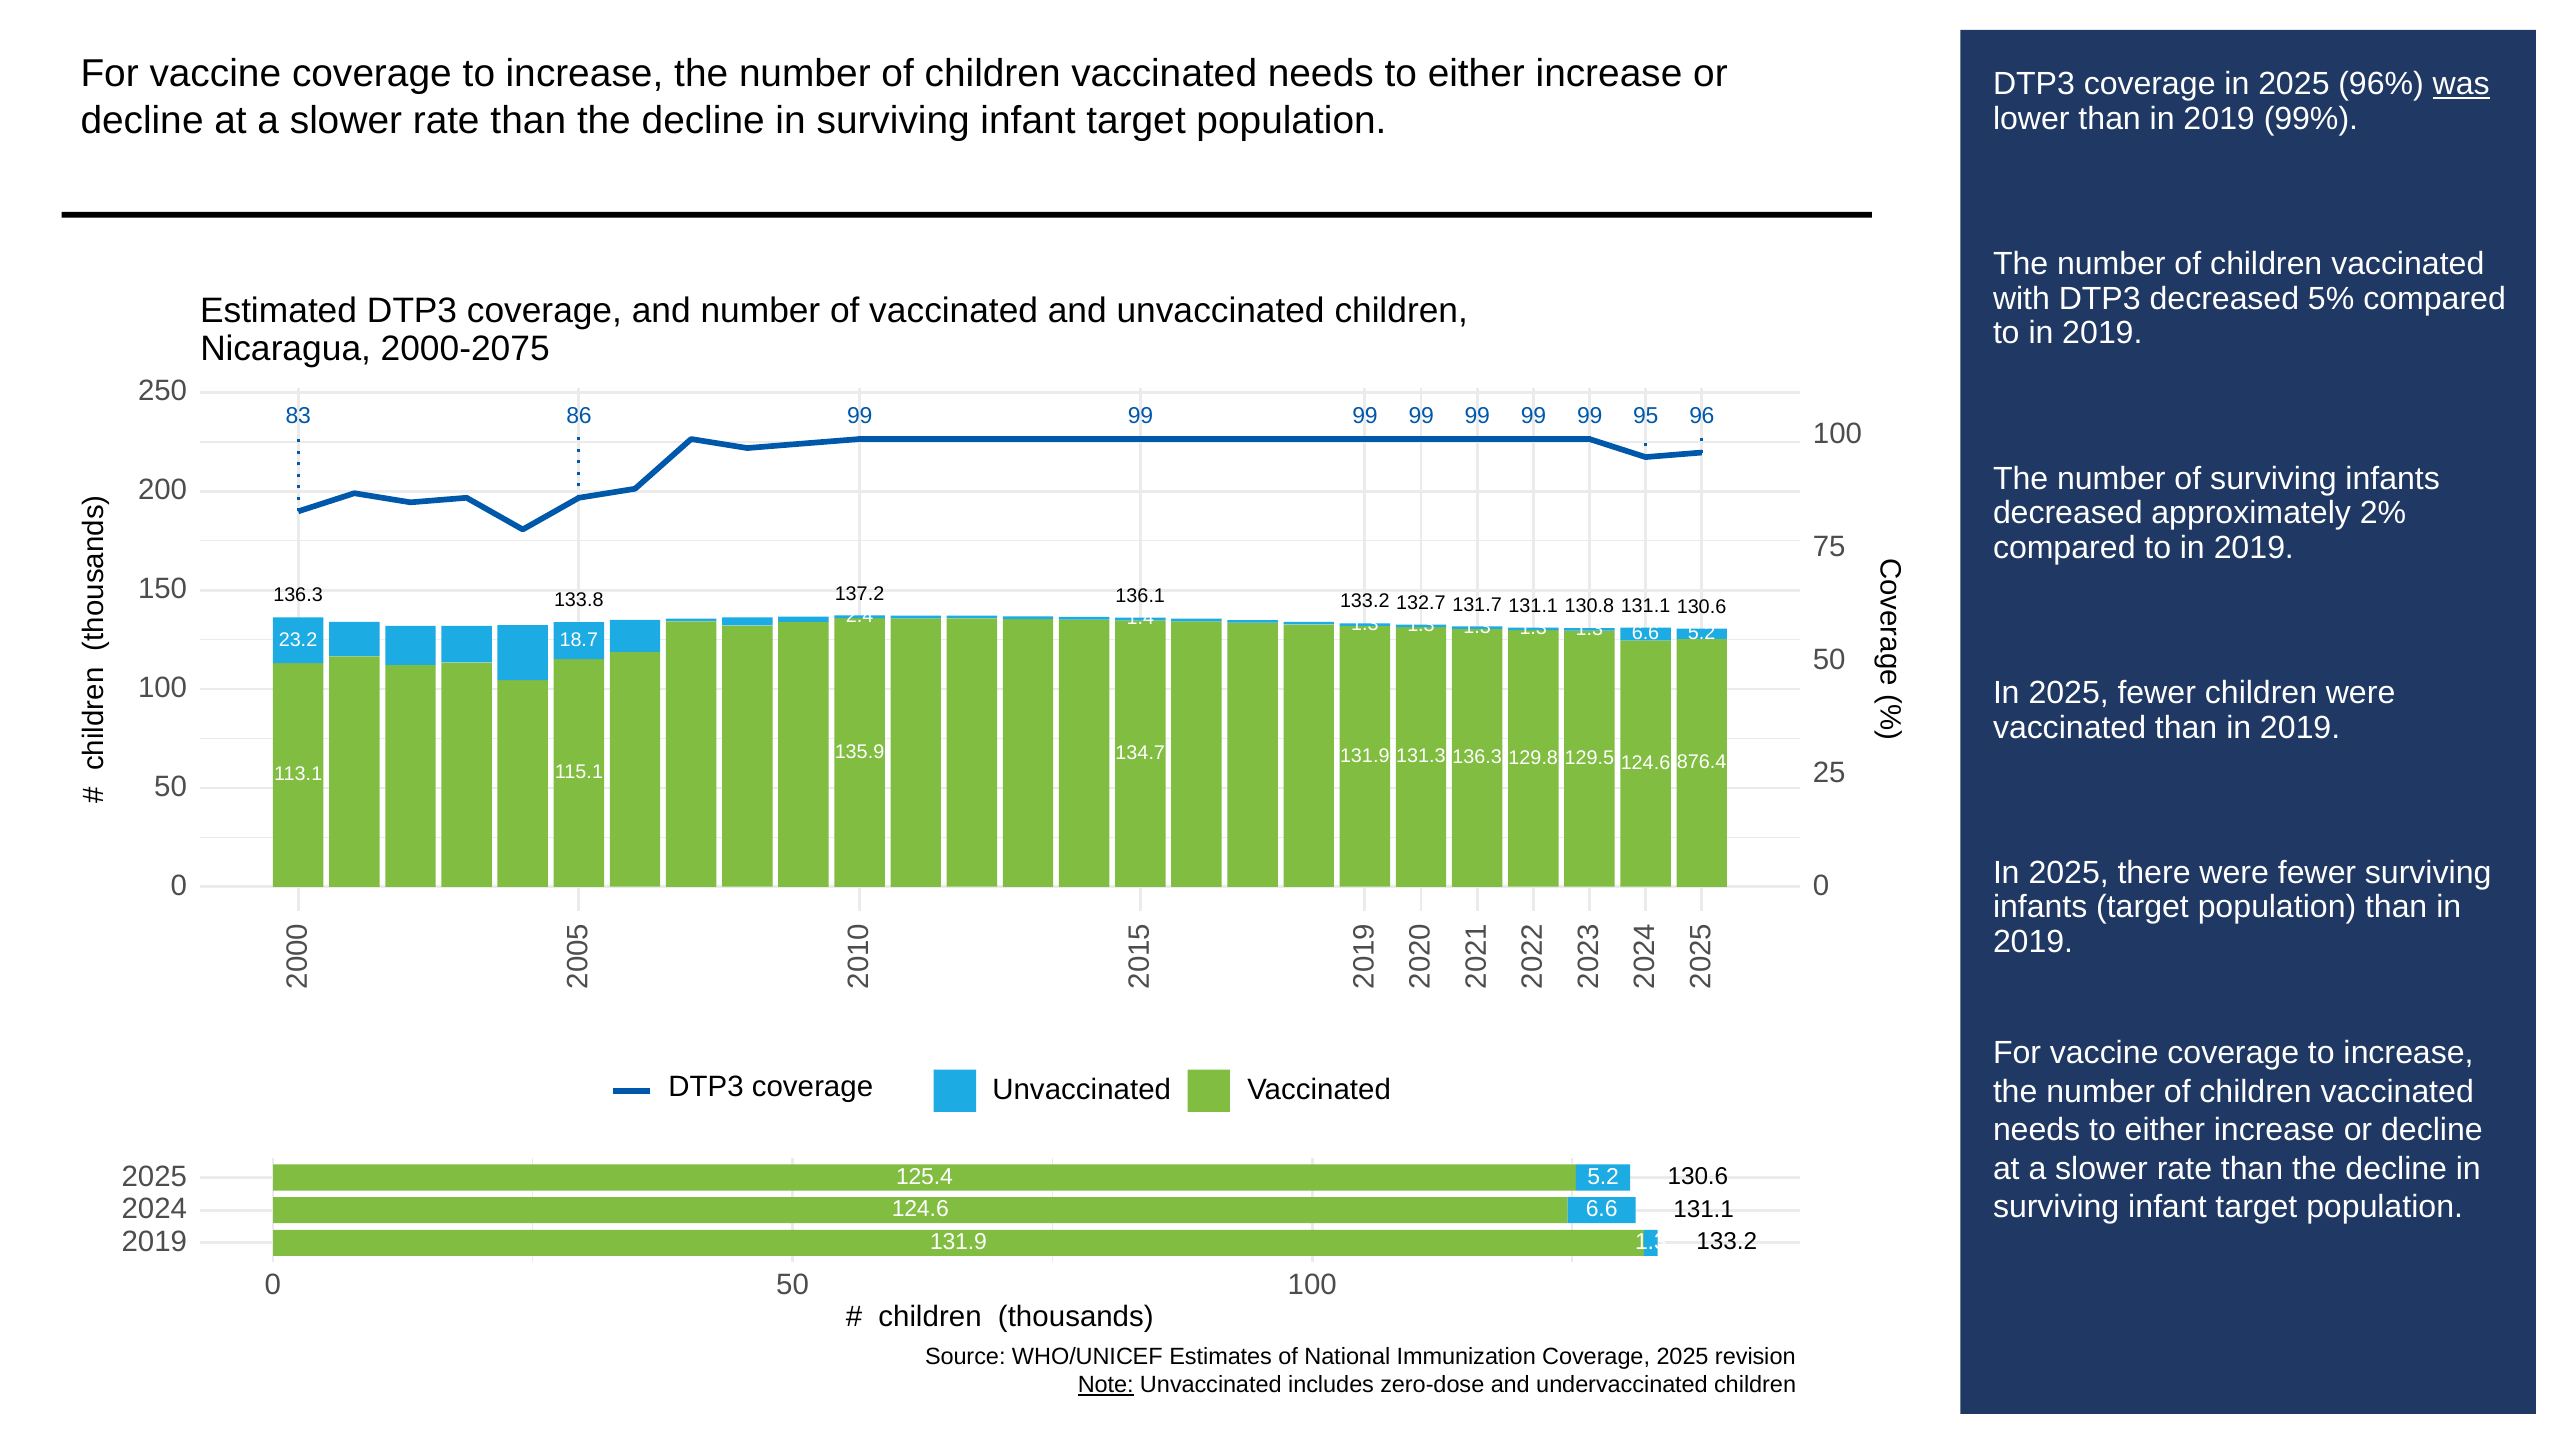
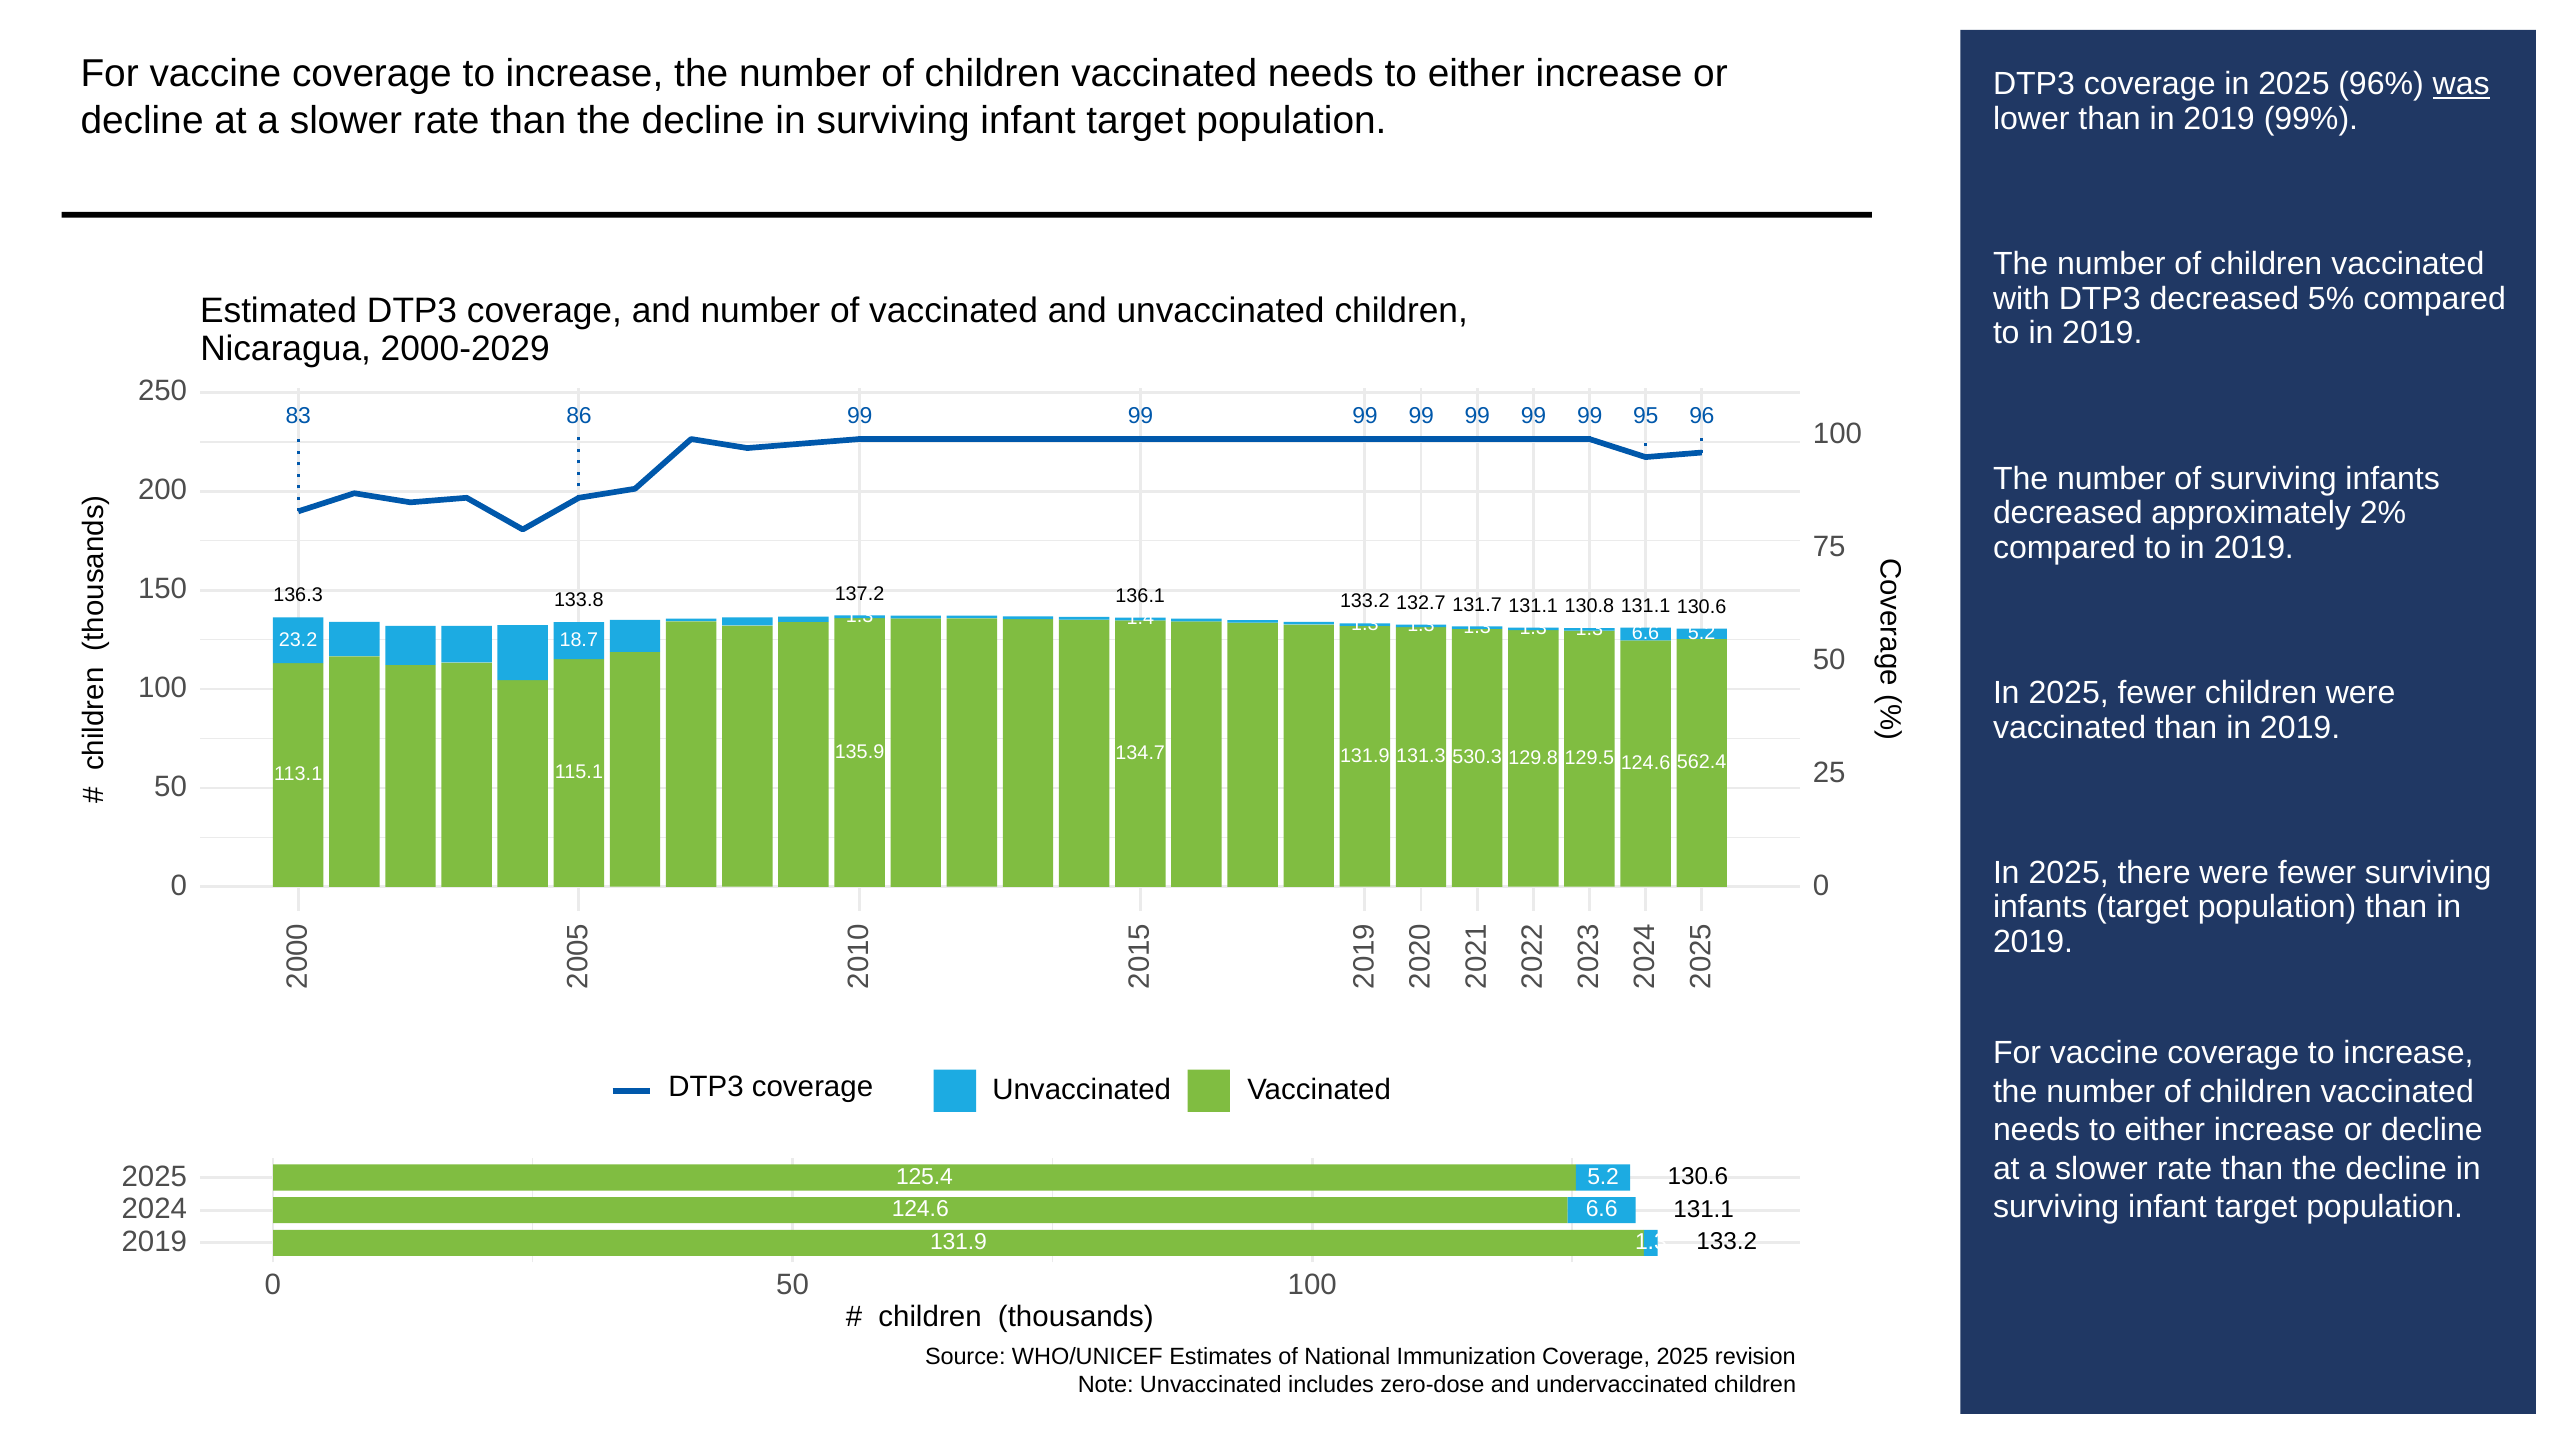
2000-2075: 2000-2075 -> 2000-2029
2.4 at (860, 616): 2.4 -> 1.3
136.3 at (1477, 757): 136.3 -> 530.3
876.4: 876.4 -> 562.4
Note underline: present -> none
